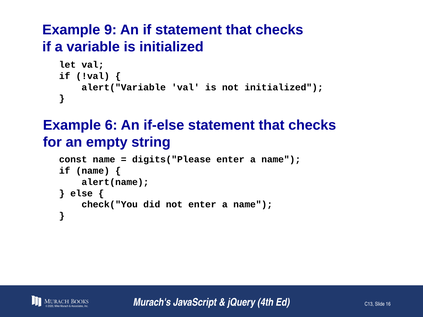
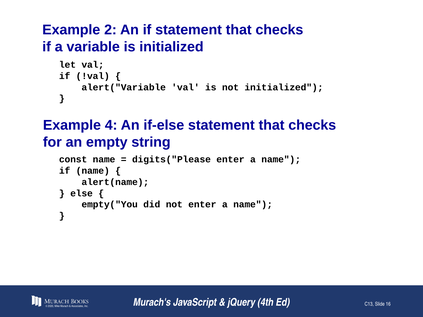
9: 9 -> 2
6: 6 -> 4
check("You: check("You -> empty("You
